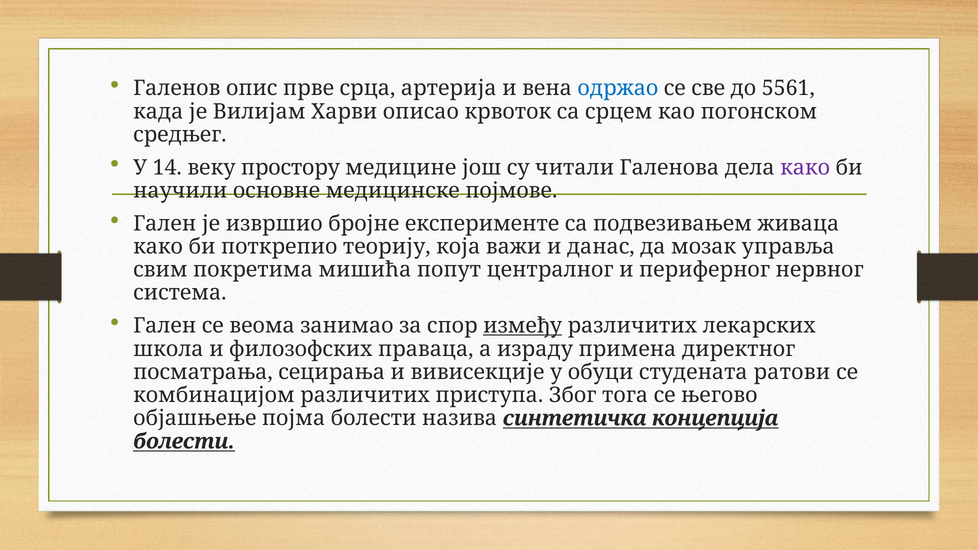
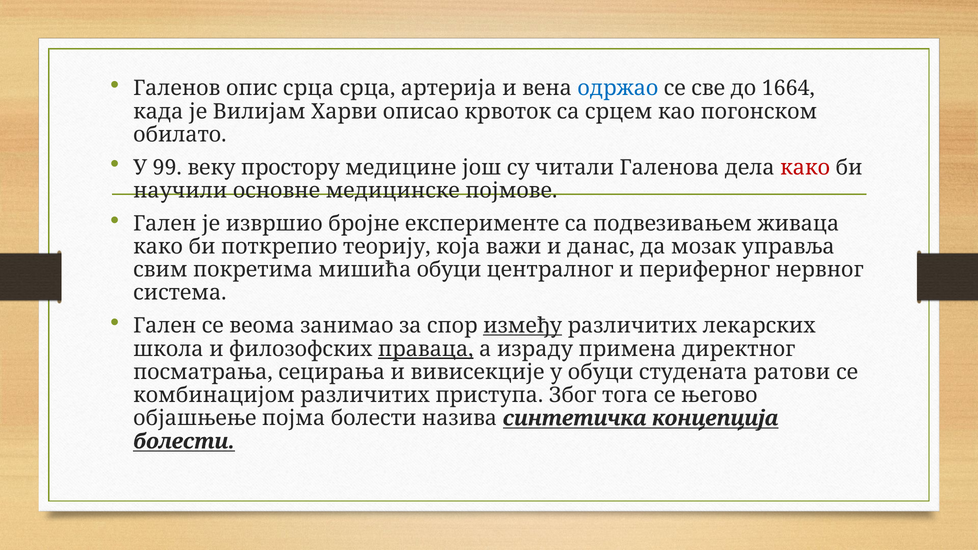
опис прве: прве -> срца
5561: 5561 -> 1664
средњег: средњег -> обилато
14: 14 -> 99
како at (805, 168) colour: purple -> red
мишића попут: попут -> обуци
праваца underline: none -> present
